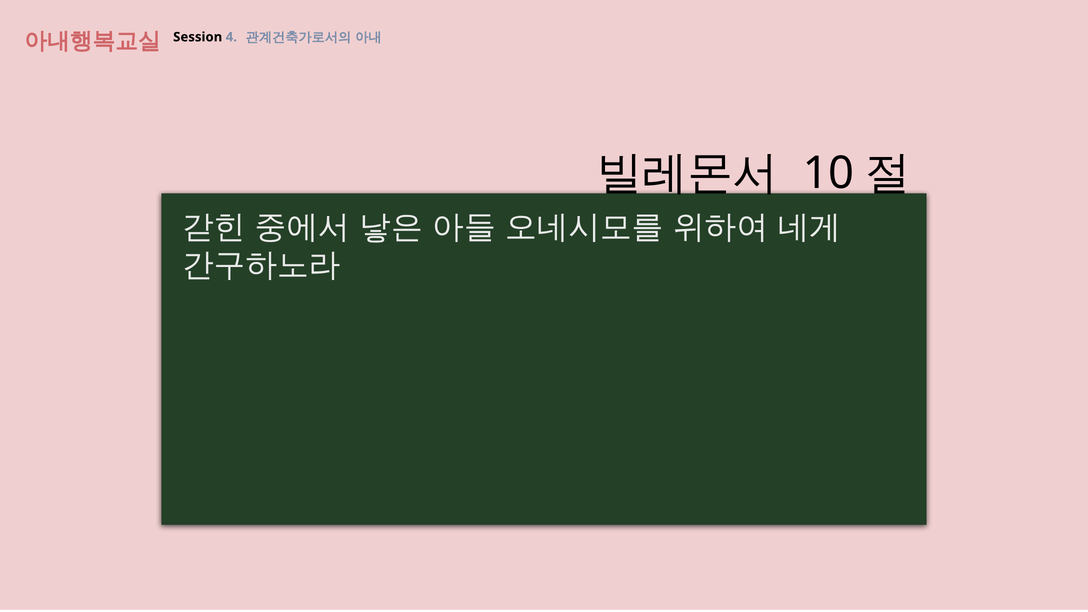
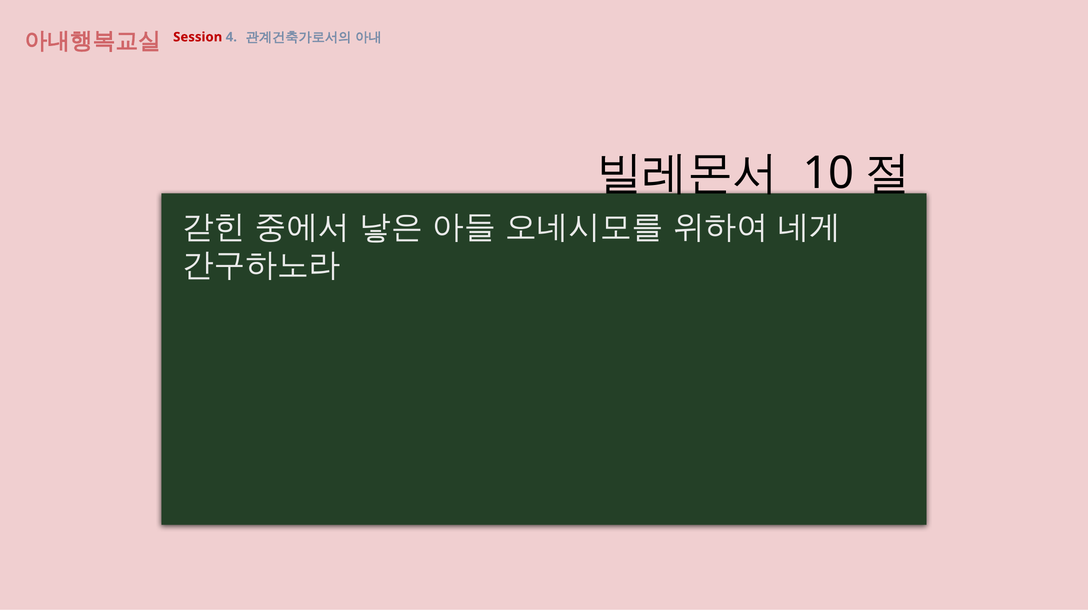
Session colour: black -> red
